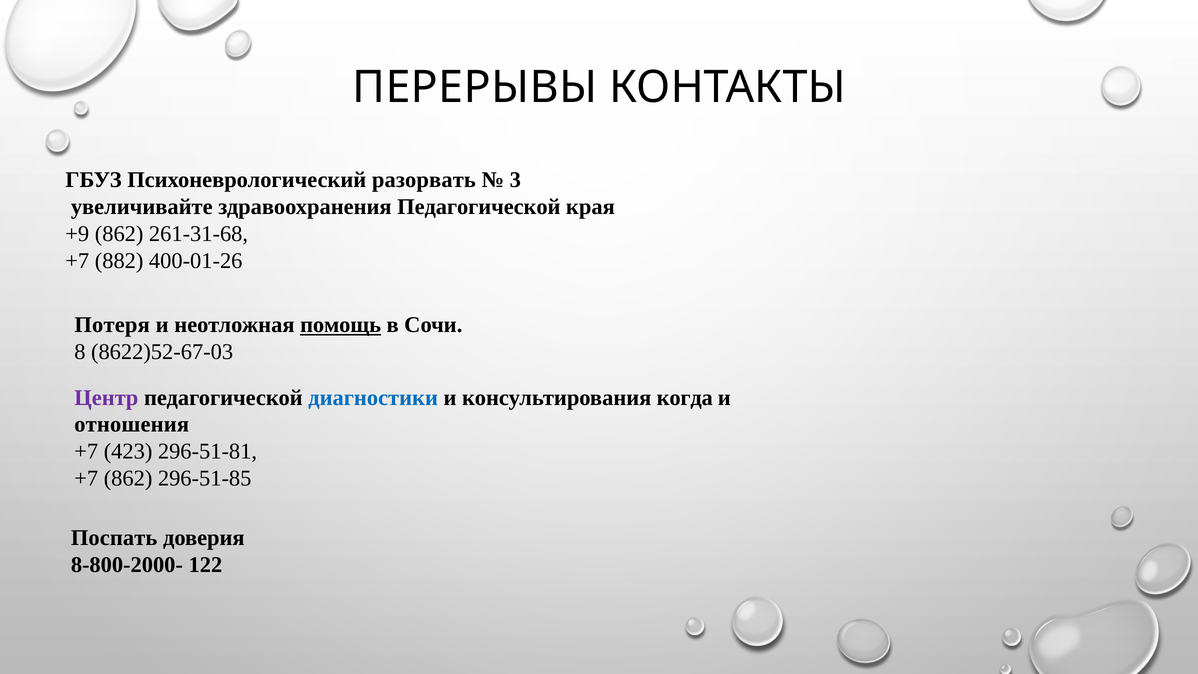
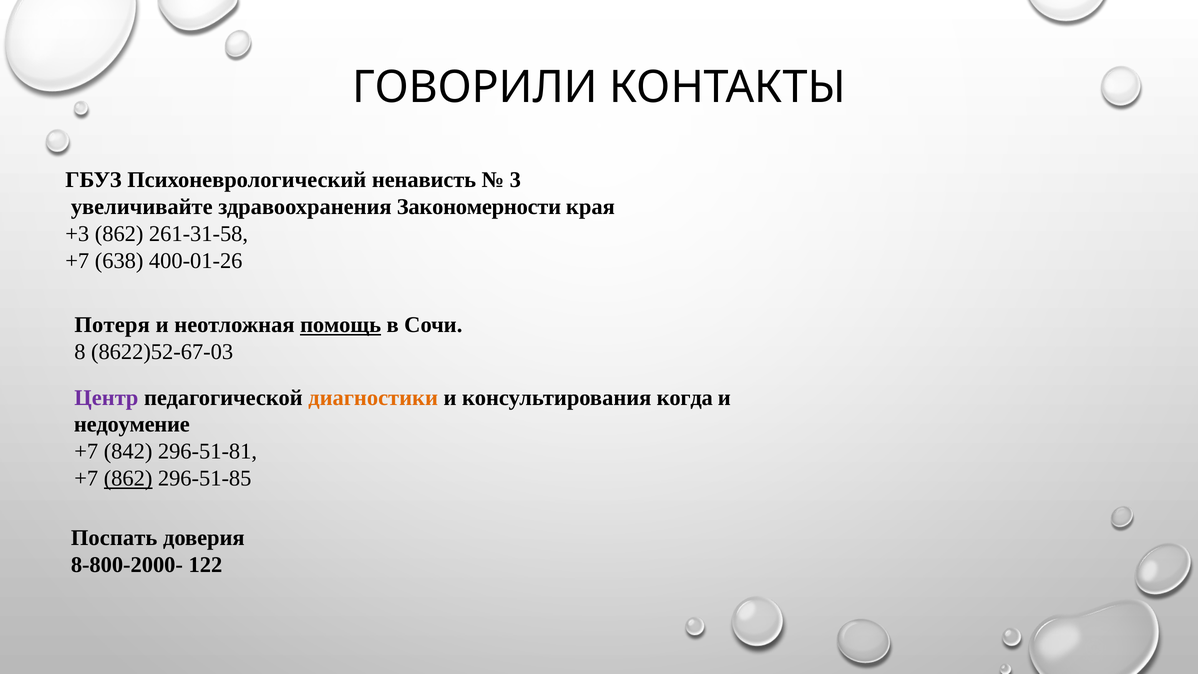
ПЕРЕРЫВЫ: ПЕРЕРЫВЫ -> ГОВОРИЛИ
разорвать: разорвать -> ненависть
здравоохранения Педагогической: Педагогической -> Закономерности
+9: +9 -> +3
261-31-68: 261-31-68 -> 261-31-58
882: 882 -> 638
диагностики colour: blue -> orange
отношения: отношения -> недоумение
423: 423 -> 842
862 at (128, 478) underline: none -> present
